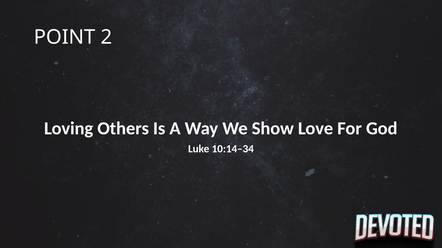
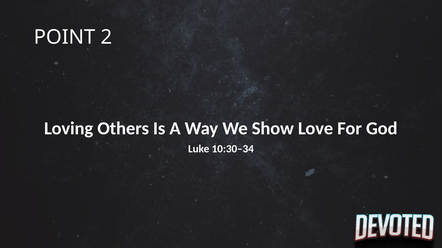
10:14–34: 10:14–34 -> 10:30–34
